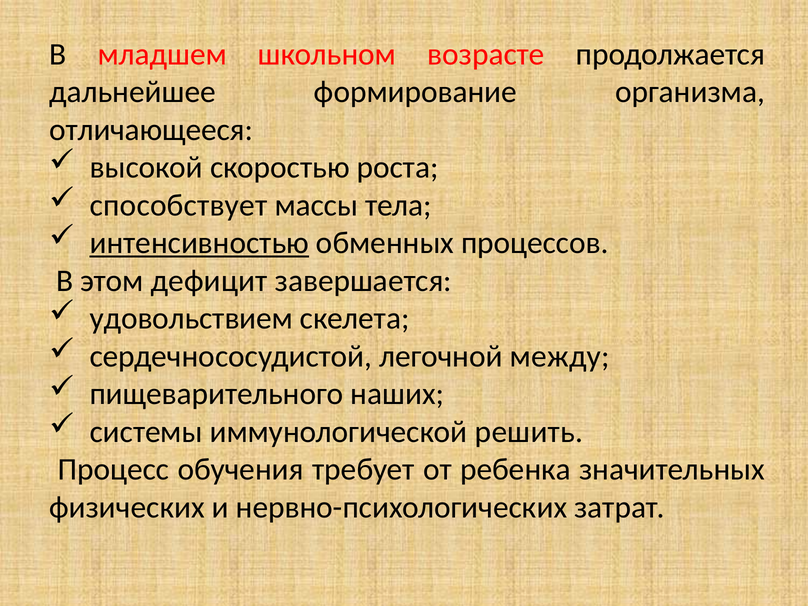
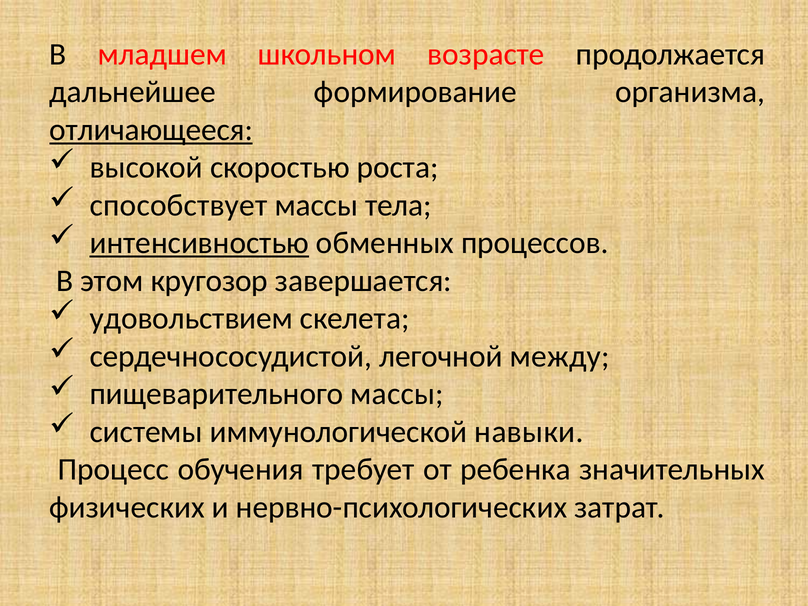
отличающееся underline: none -> present
дефицит: дефицит -> кругозор
пищеварительного наших: наших -> массы
решить: решить -> навыки
